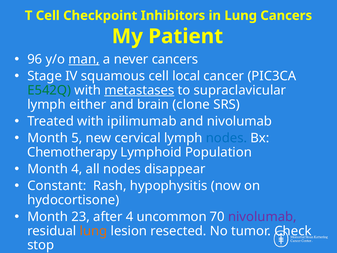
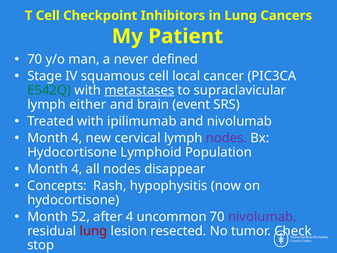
96 at (35, 59): 96 -> 70
man underline: present -> none
never cancers: cancers -> defined
clone: clone -> event
5 at (77, 138): 5 -> 4
nodes at (226, 138) colour: blue -> purple
Chemotherapy at (72, 152): Chemotherapy -> Hydocortisone
Constant: Constant -> Concepts
23: 23 -> 52
lung at (93, 231) colour: orange -> red
